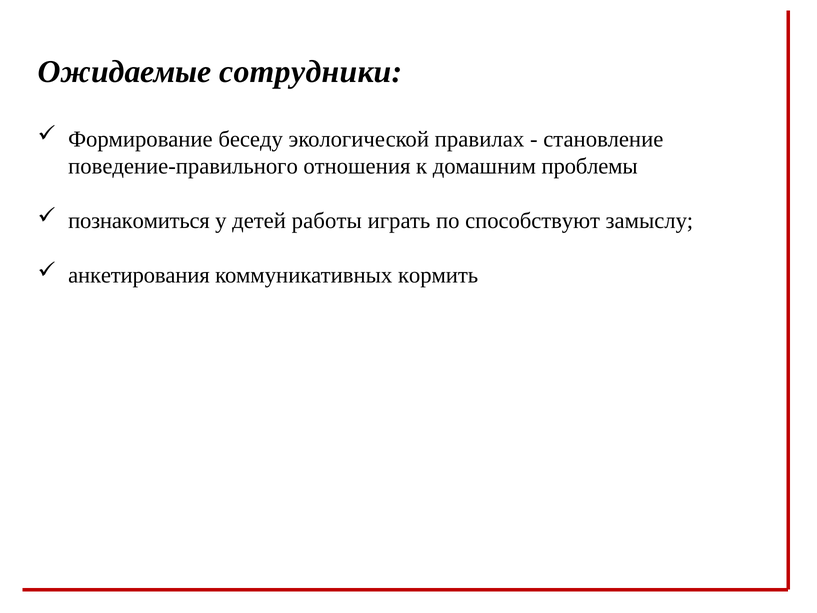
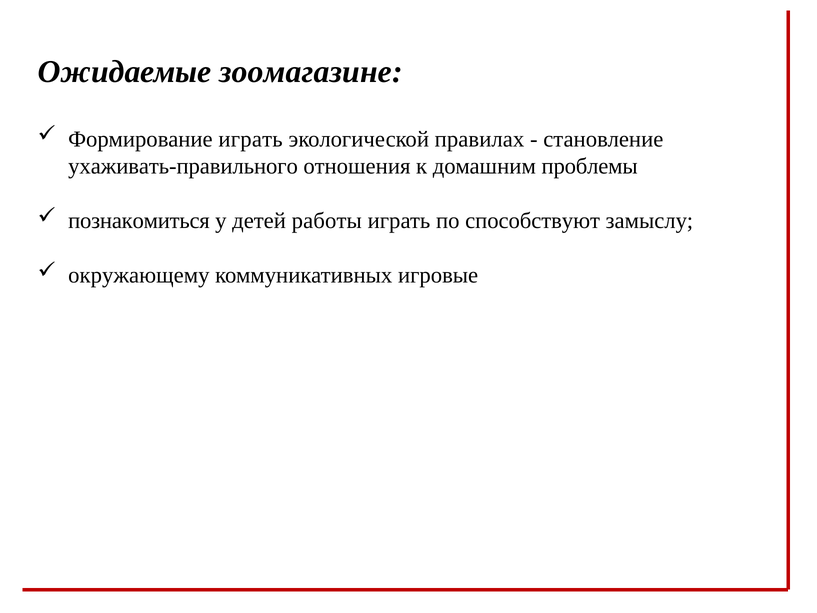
сотрудники: сотрудники -> зоомагазине
Формирование беседу: беседу -> играть
поведение-правильного: поведение-правильного -> ухаживать-правильного
анкетирования: анкетирования -> окружающему
кормить: кормить -> игровые
